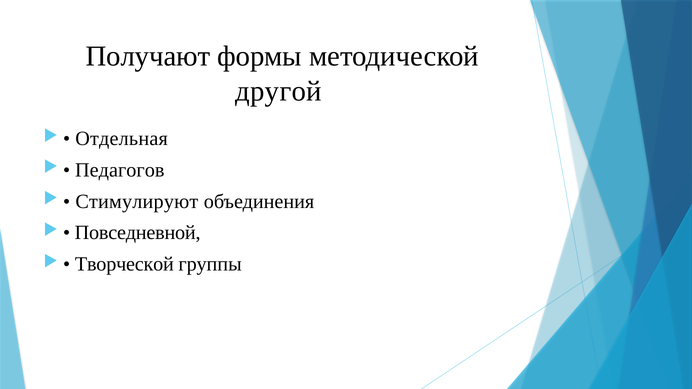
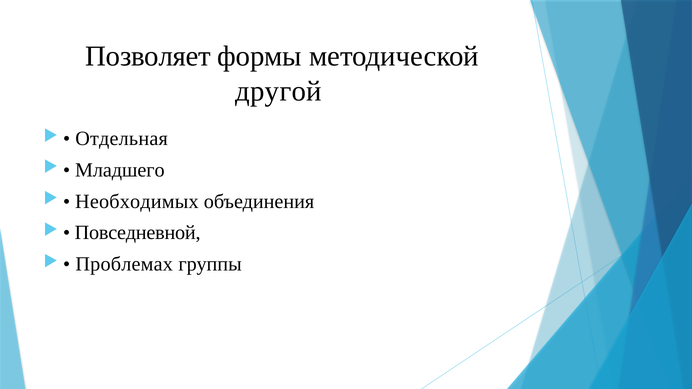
Получают: Получают -> Позволяет
Педагогов: Педагогов -> Младшего
Стимулируют: Стимулируют -> Необходимых
Творческой: Творческой -> Проблемах
